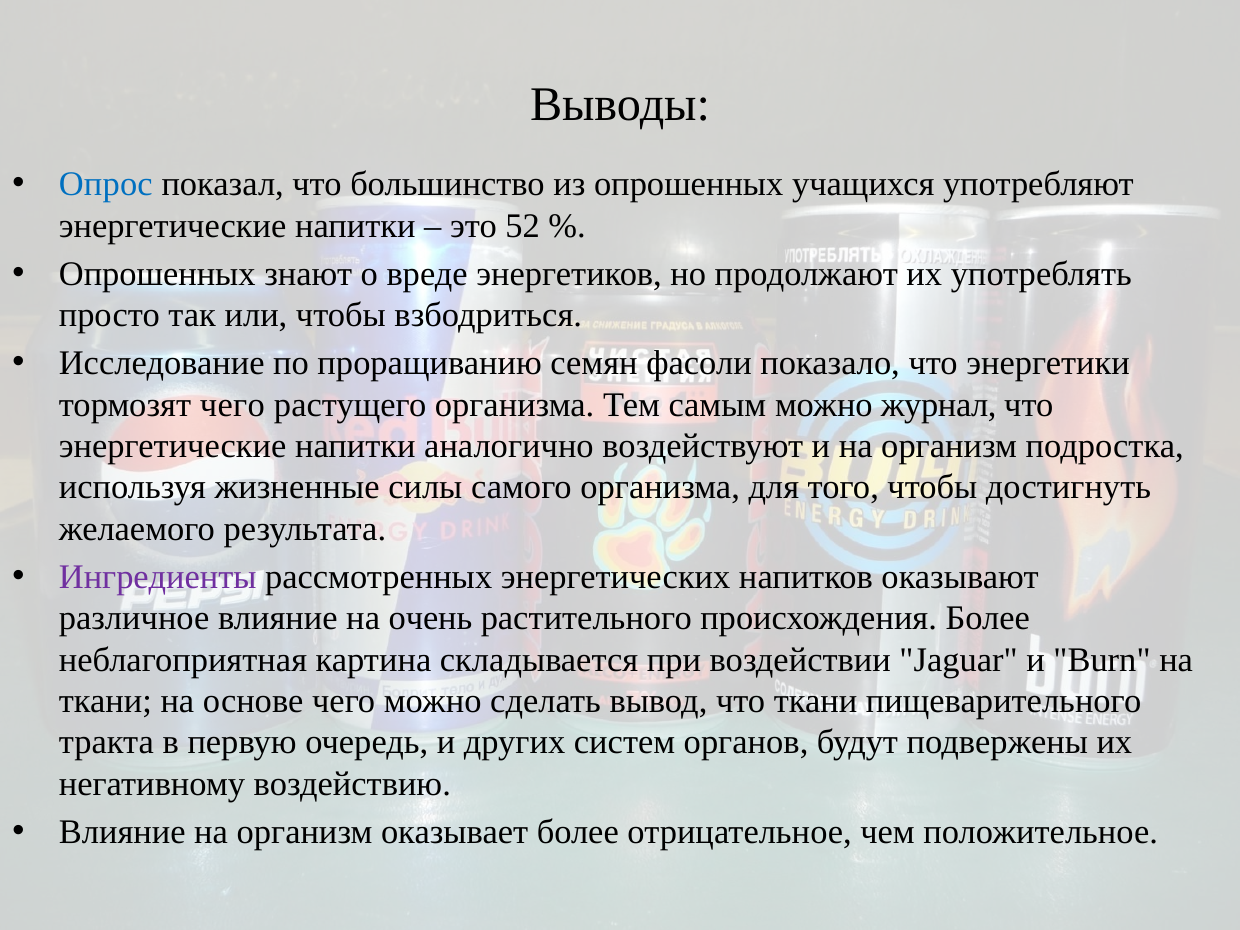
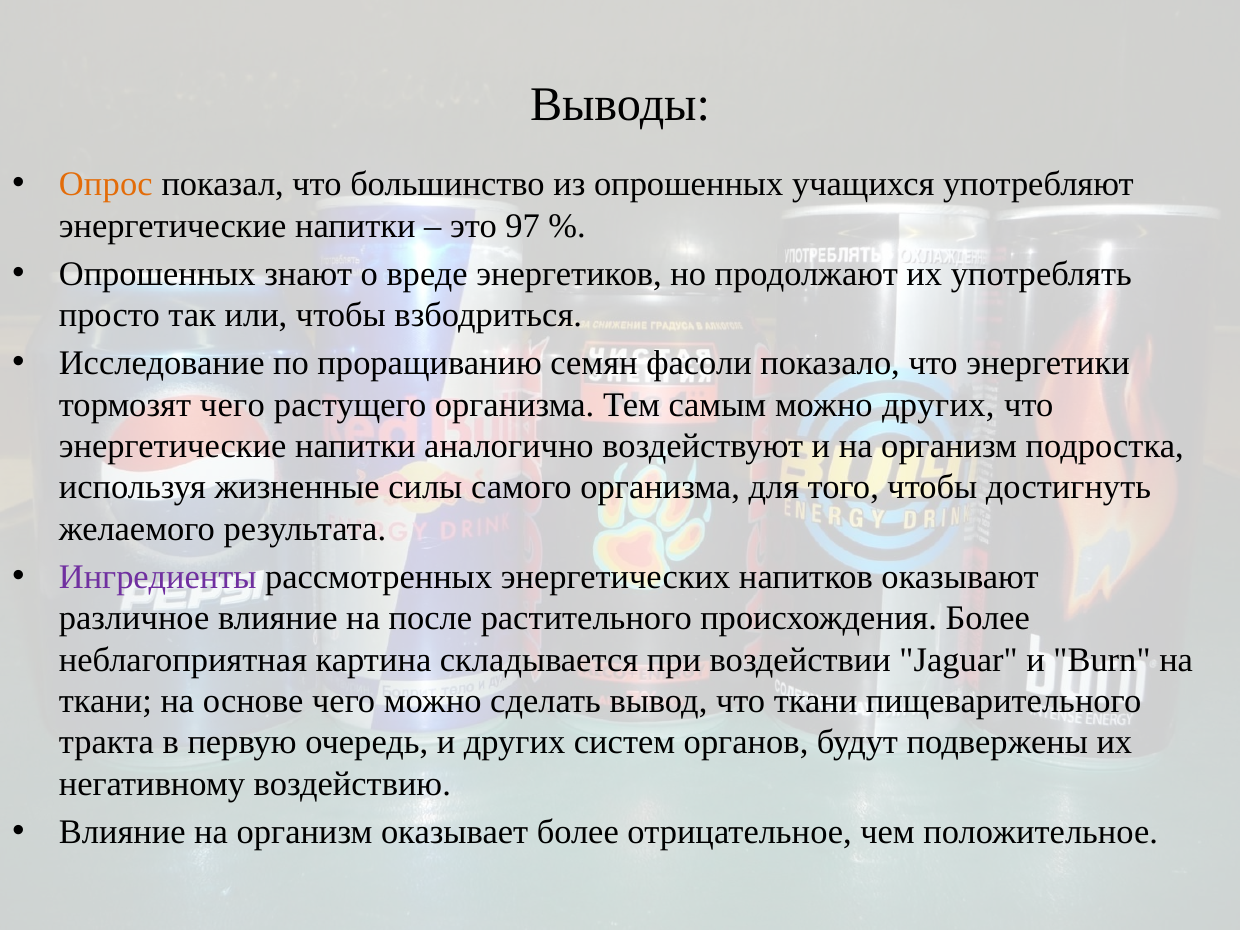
Опрос colour: blue -> orange
52: 52 -> 97
можно журнал: журнал -> других
очень: очень -> после
